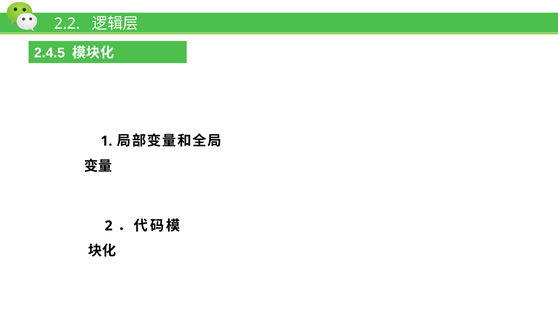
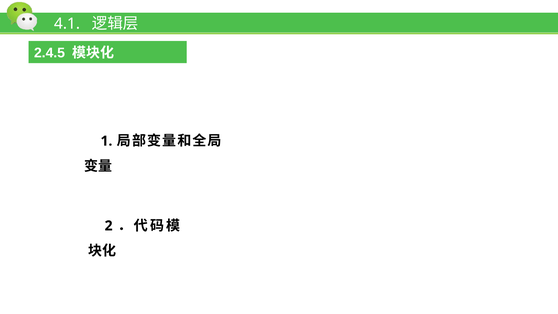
2.2: 2.2 -> 4.1
